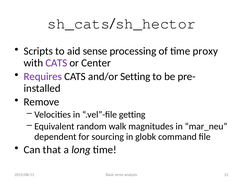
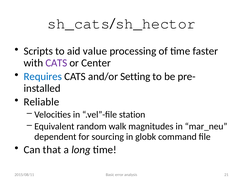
sense: sense -> value
proxy: proxy -> faster
Requires colour: purple -> blue
Remove: Remove -> Reliable
getting: getting -> station
